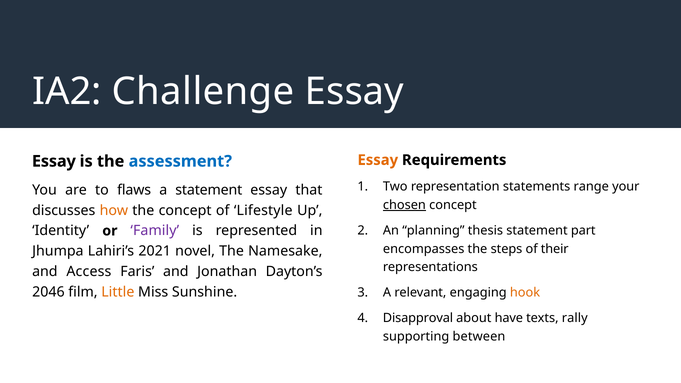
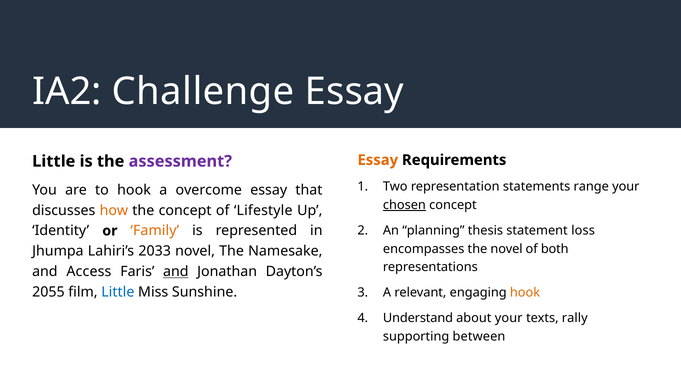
Essay at (54, 161): Essay -> Little
assessment colour: blue -> purple
to flaws: flaws -> hook
a statement: statement -> overcome
Family colour: purple -> orange
part: part -> loss
the steps: steps -> novel
their: their -> both
2021: 2021 -> 2033
and at (176, 272) underline: none -> present
2046: 2046 -> 2055
Little at (118, 292) colour: orange -> blue
Disapproval: Disapproval -> Understand
about have: have -> your
